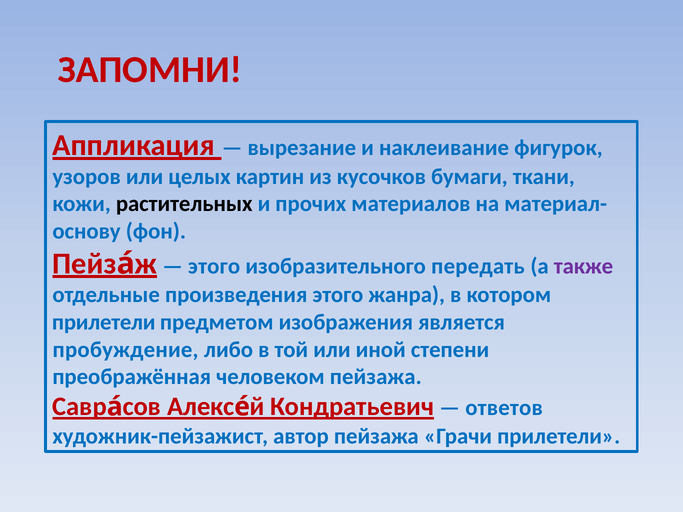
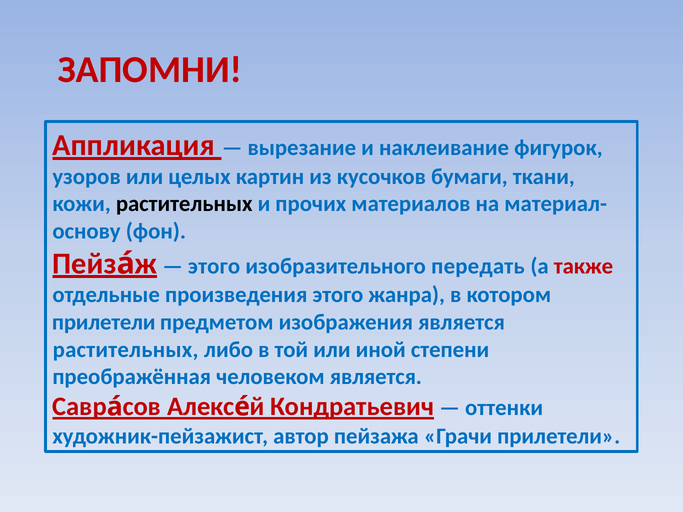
также colour: purple -> red
пробуждение at (126, 350): пробуждение -> растительных
человеком пейзажа: пейзажа -> является
ответов: ответов -> оттенки
